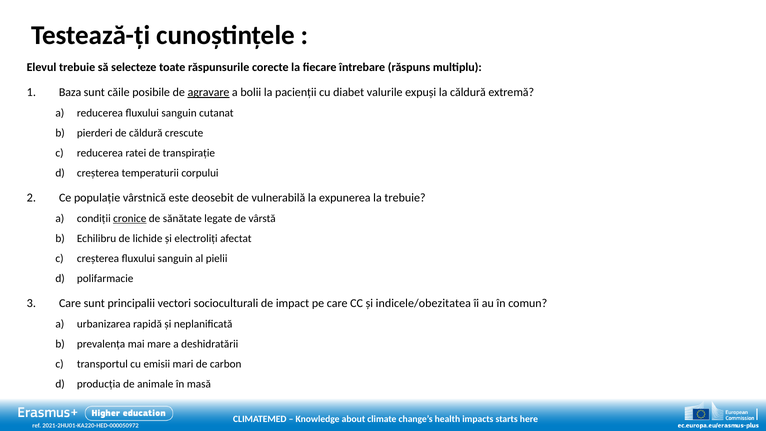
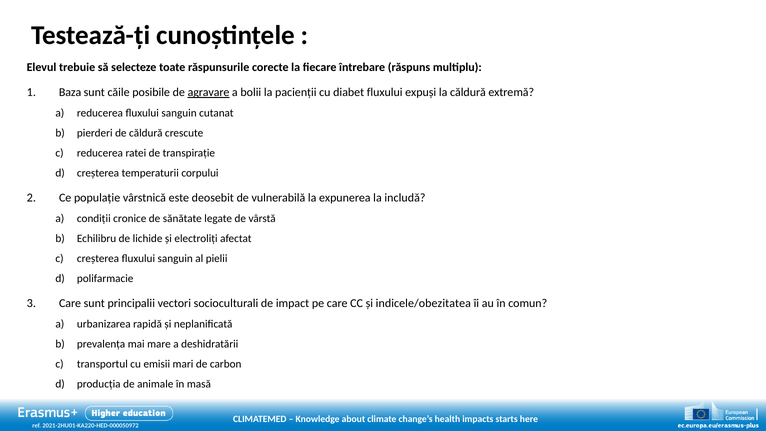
diabet valurile: valurile -> fluxului
la trebuie: trebuie -> includă
cronice underline: present -> none
